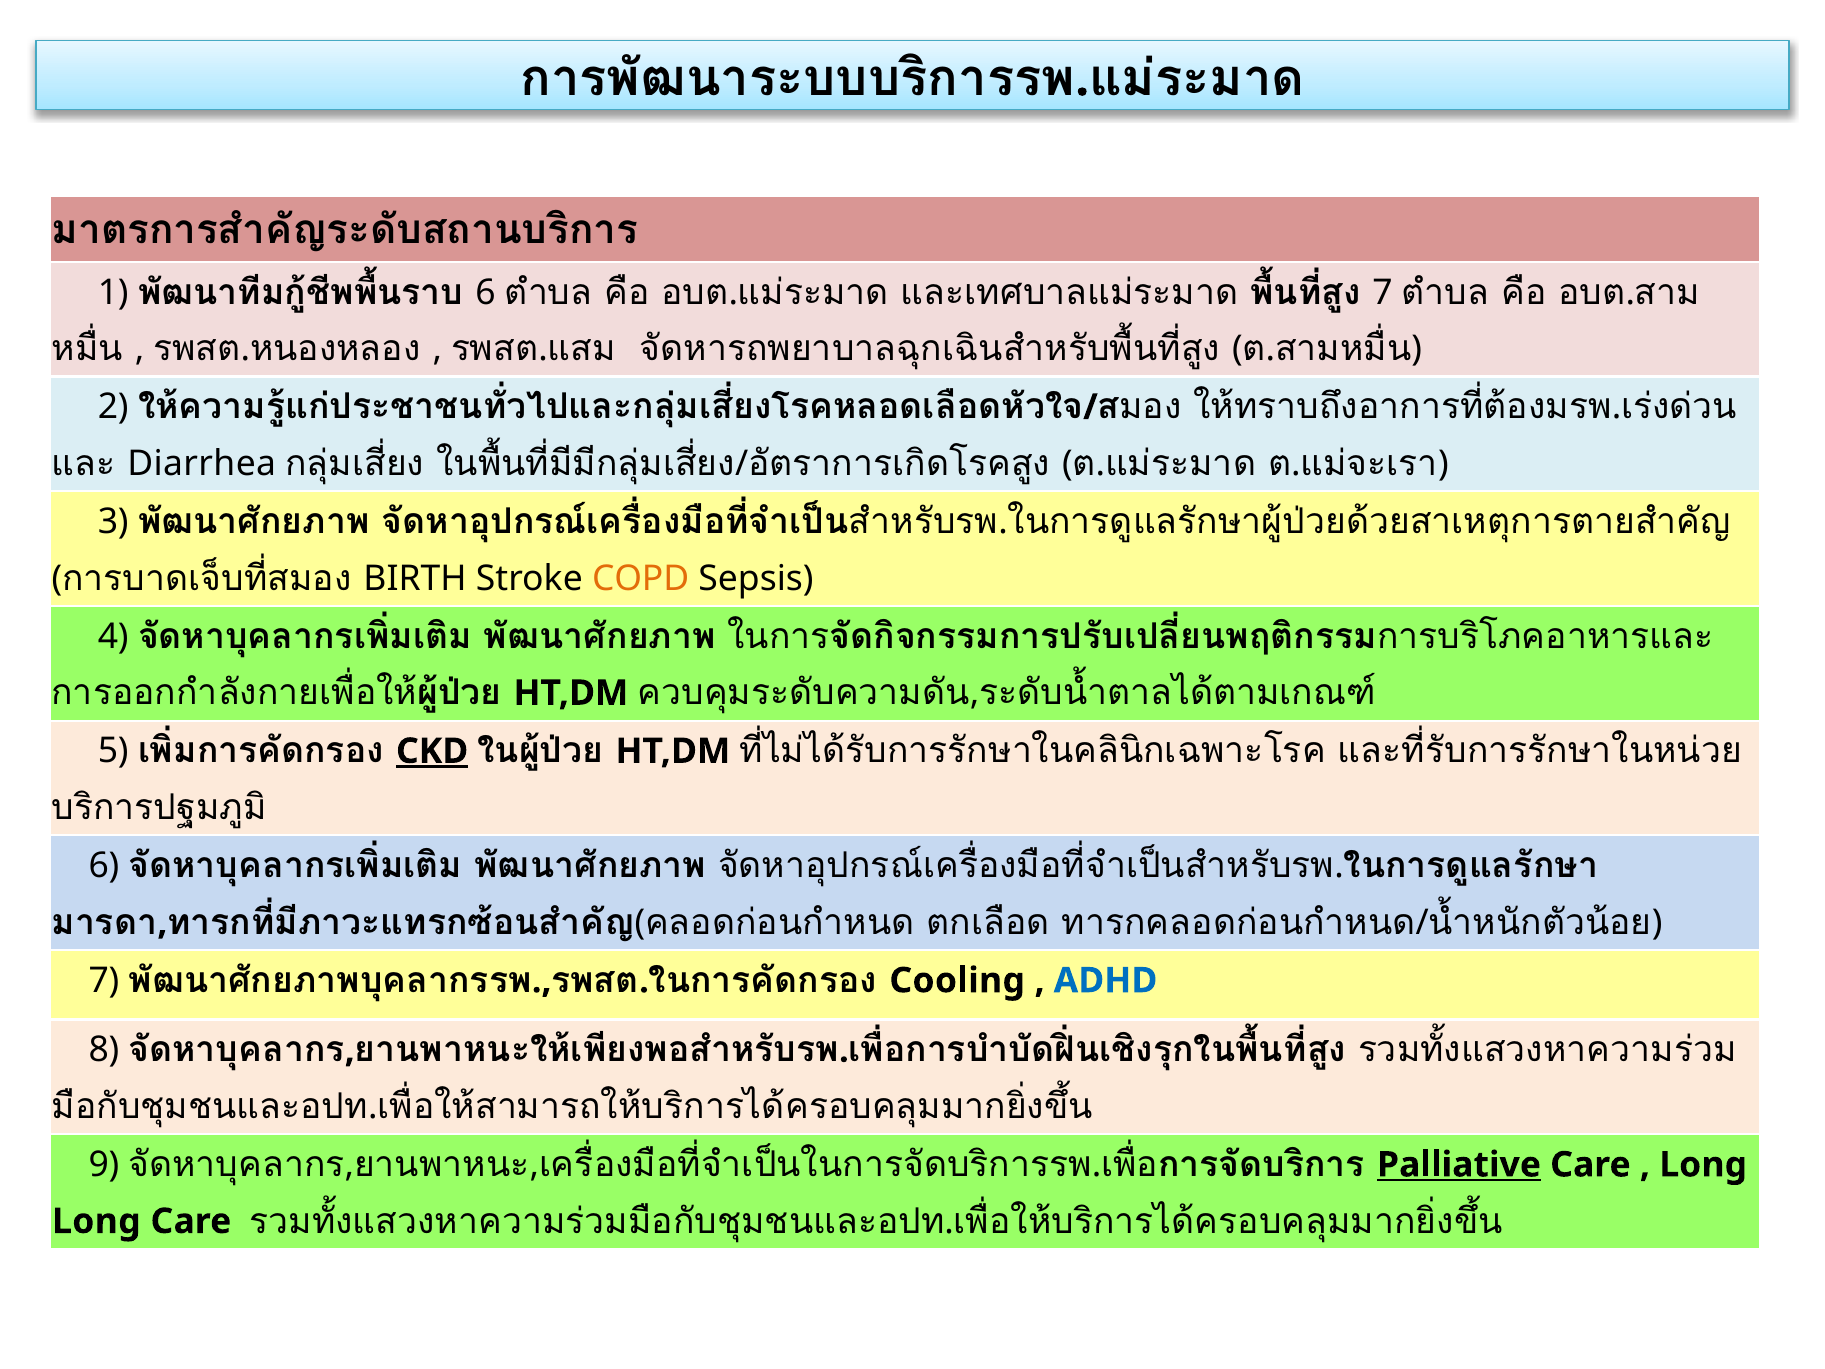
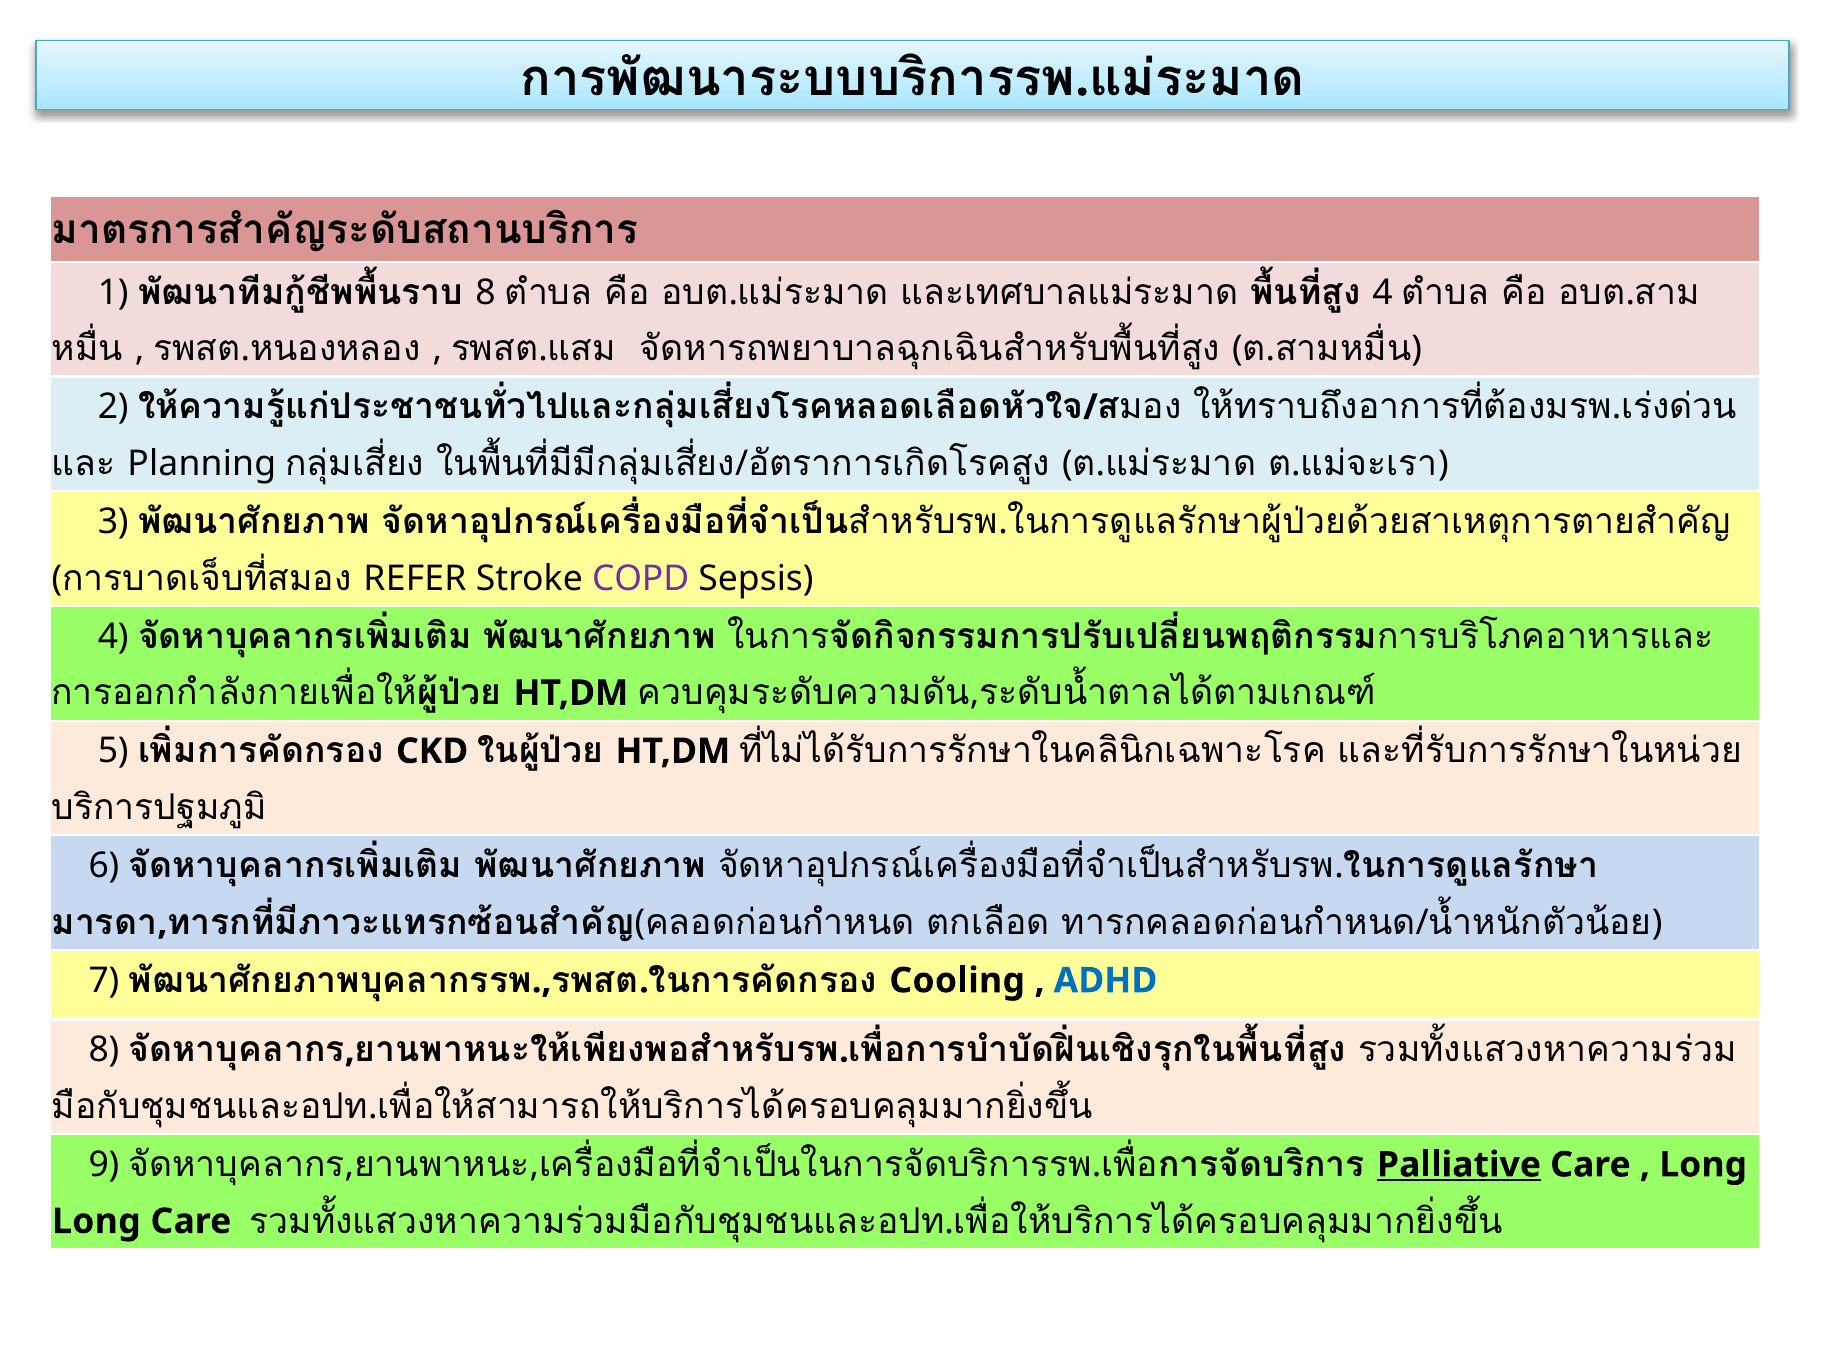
6 at (486, 292): 6 -> 8
7 at (1383, 292): 7 -> 4
Diarrhea: Diarrhea -> Planning
BIRTH: BIRTH -> REFER
COPD colour: orange -> purple
CKD underline: present -> none
